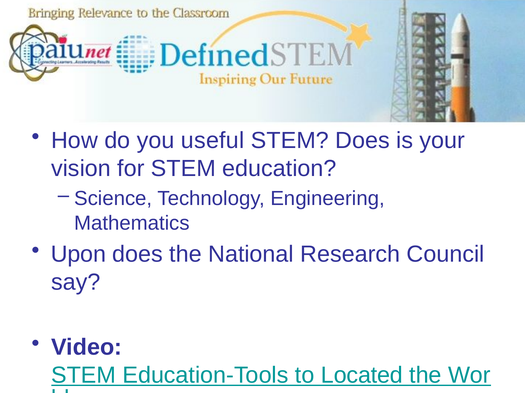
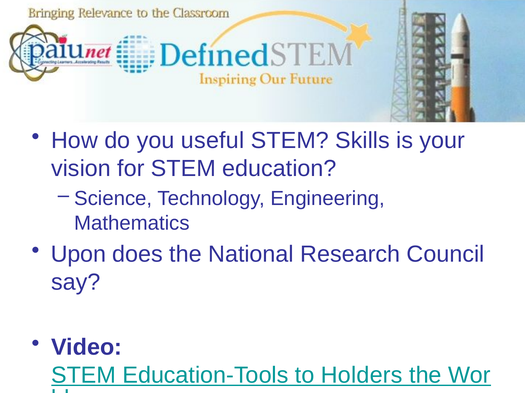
STEM Does: Does -> Skills
Located: Located -> Holders
